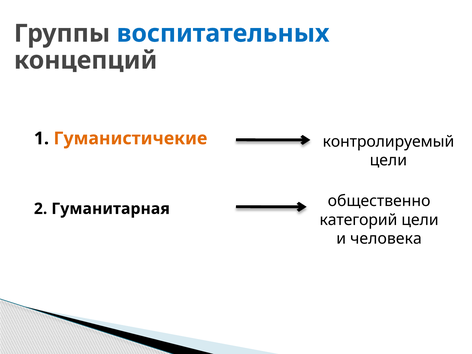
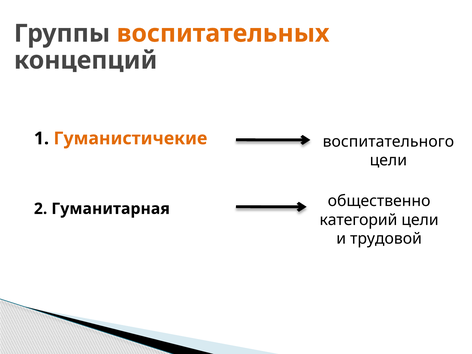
воспитательных colour: blue -> orange
контролируемый: контролируемый -> воспитательного
человека: человека -> трудовой
